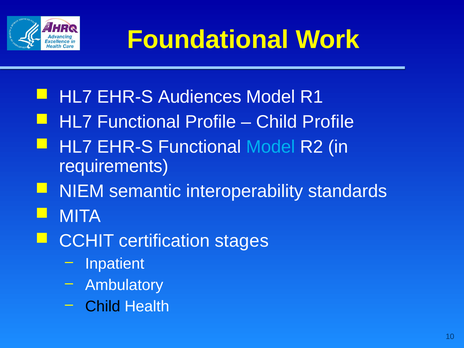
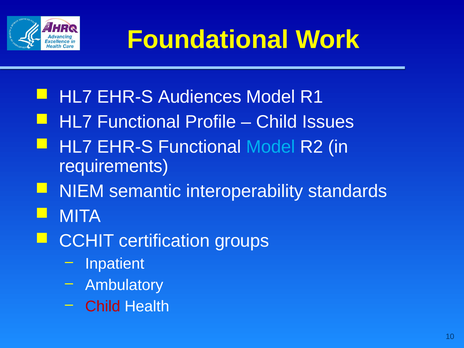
Child Profile: Profile -> Issues
stages: stages -> groups
Child at (103, 306) colour: black -> red
